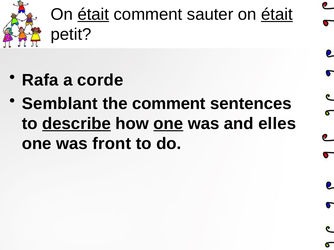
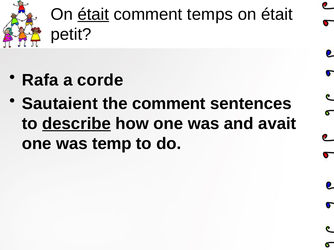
sauter: sauter -> temps
était at (277, 14) underline: present -> none
Semblant: Semblant -> Sautaient
one at (168, 124) underline: present -> none
elles: elles -> avait
front: front -> temp
